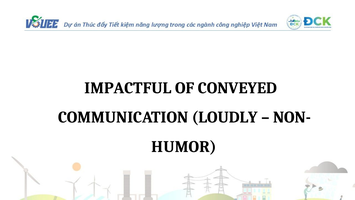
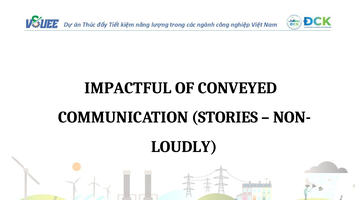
LOUDLY: LOUDLY -> STORIES
HUMOR: HUMOR -> LOUDLY
